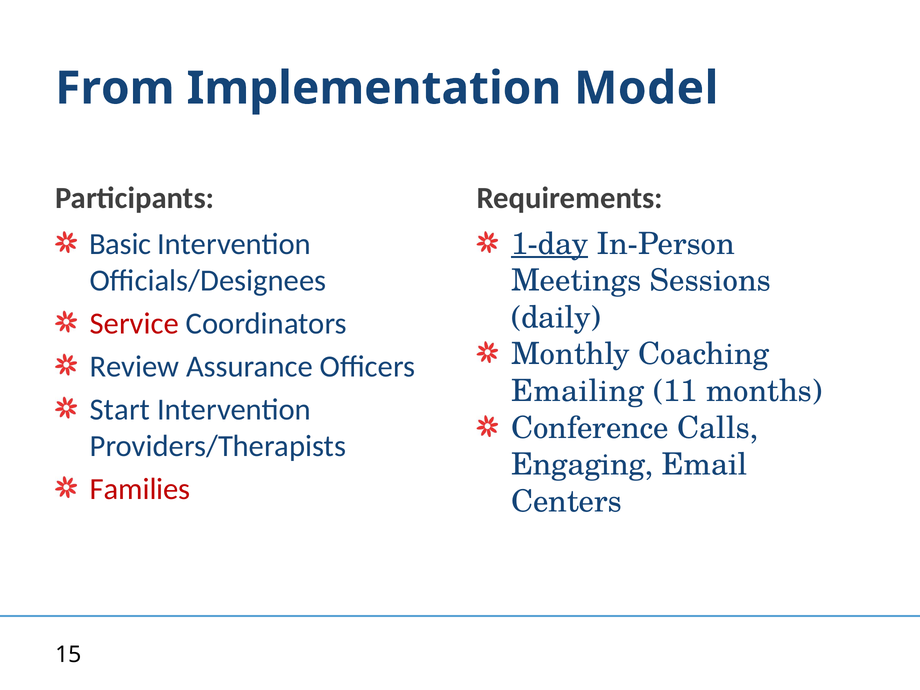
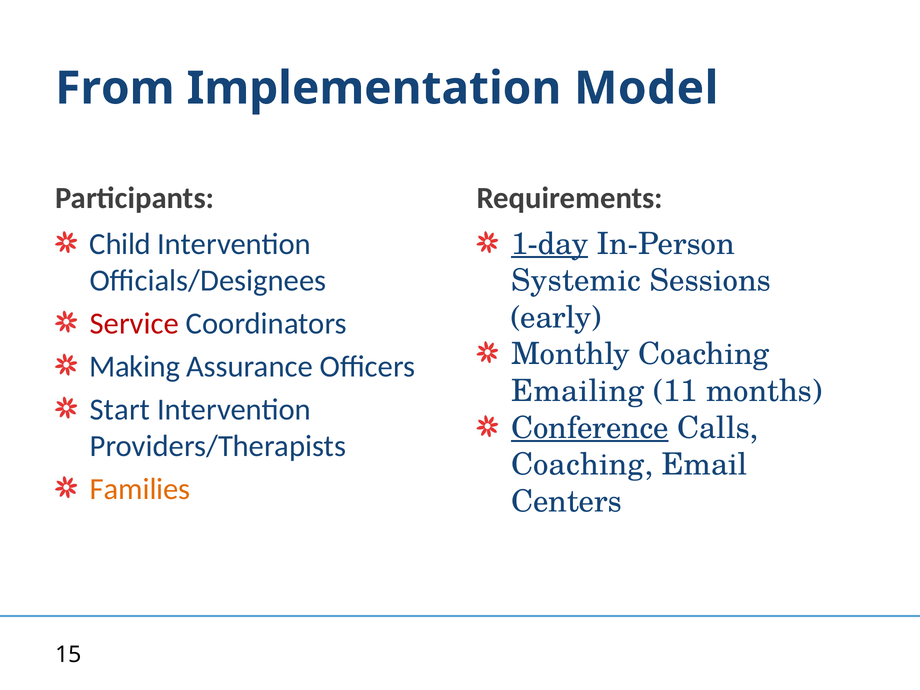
Basic: Basic -> Child
Meetings: Meetings -> Systemic
daily: daily -> early
Review: Review -> Making
Conference underline: none -> present
Engaging at (582, 465): Engaging -> Coaching
Families colour: red -> orange
